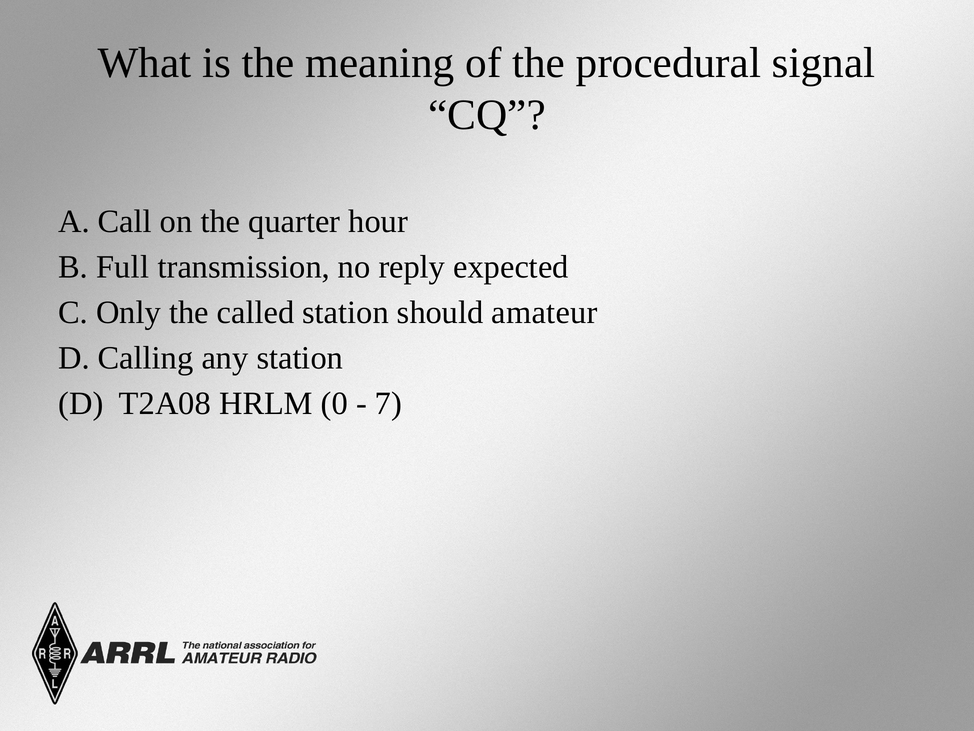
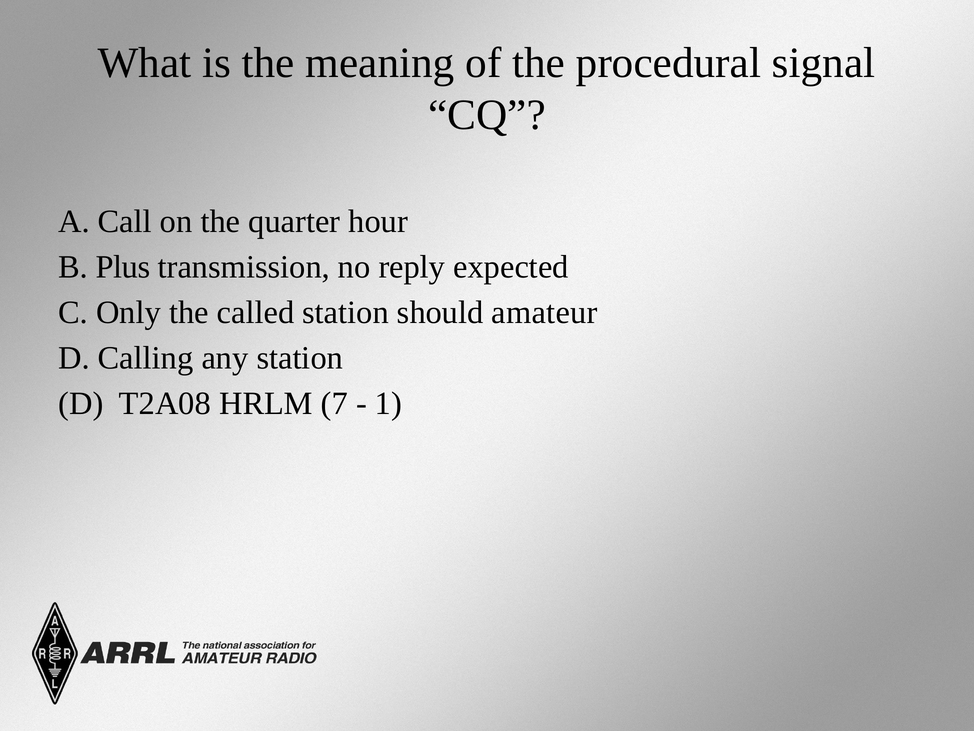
Full: Full -> Plus
0: 0 -> 7
7: 7 -> 1
